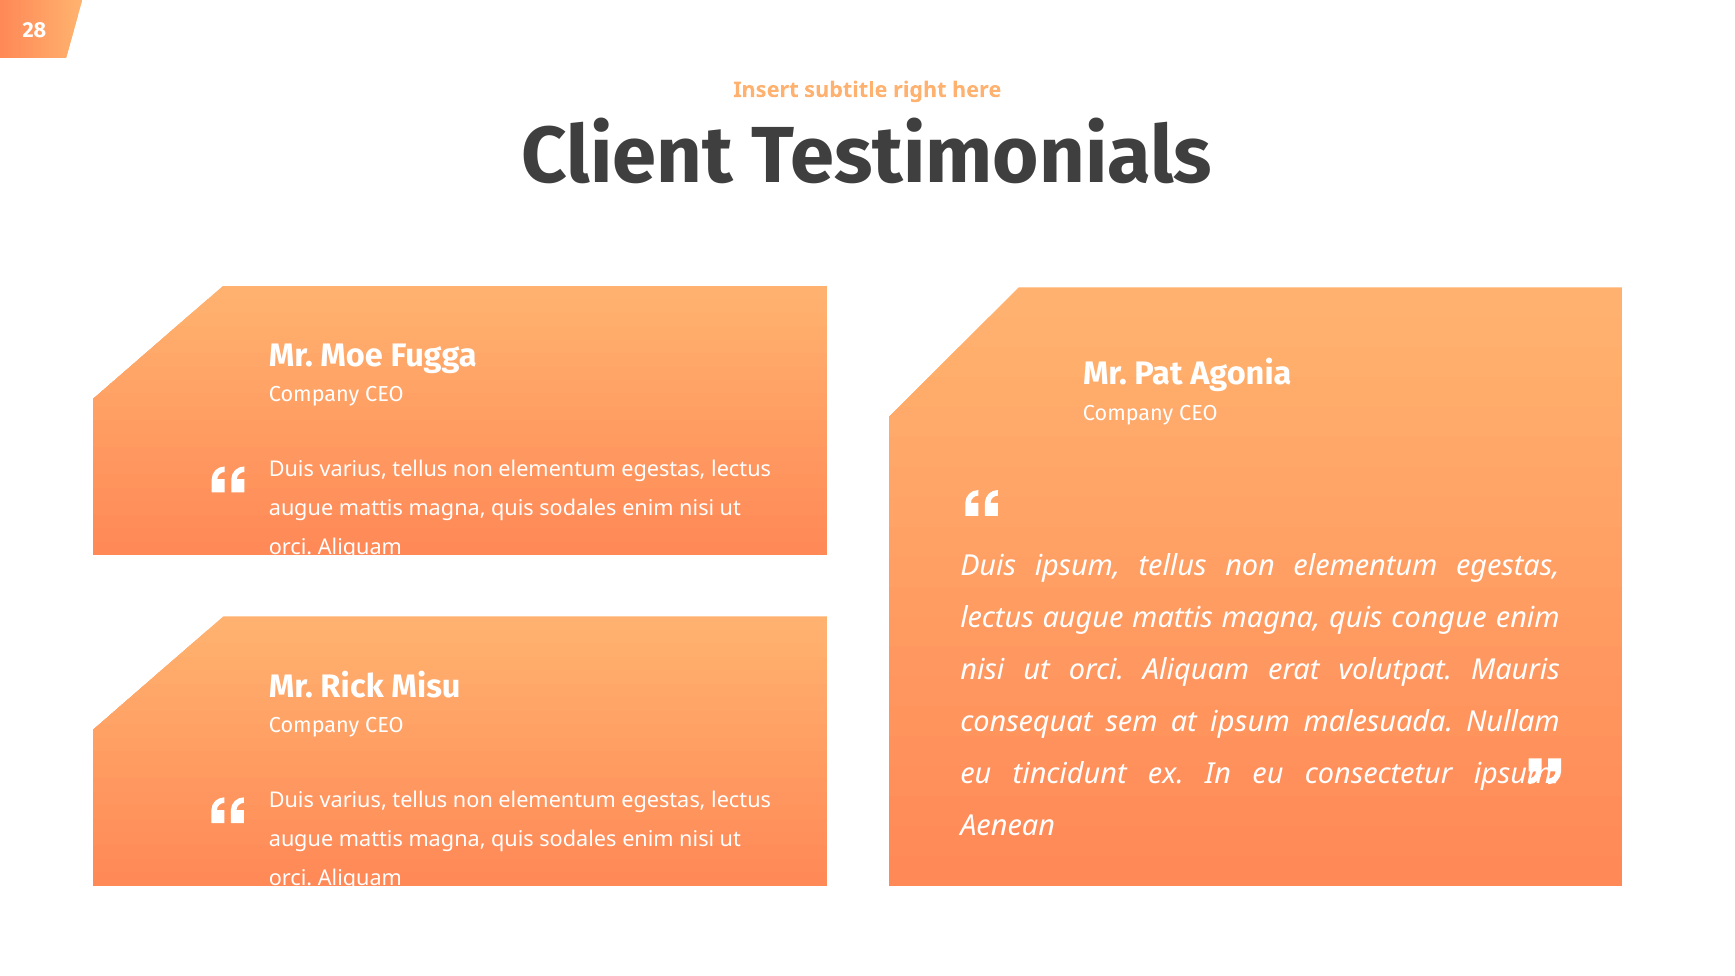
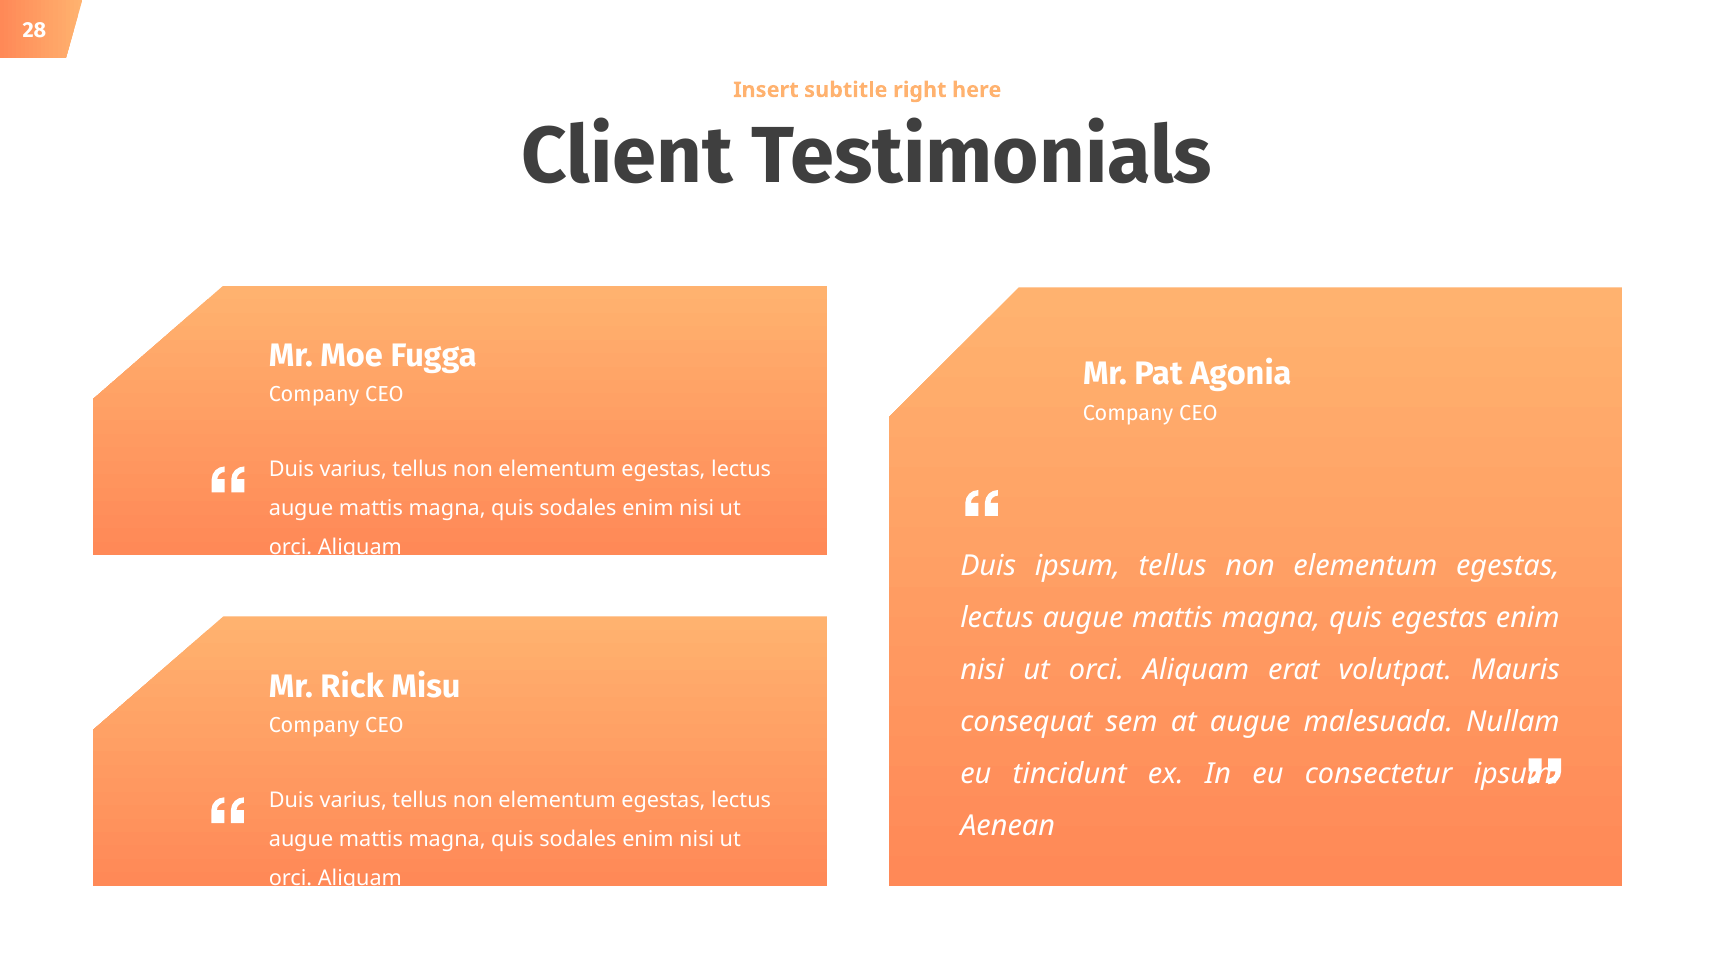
quis congue: congue -> egestas
at ipsum: ipsum -> augue
